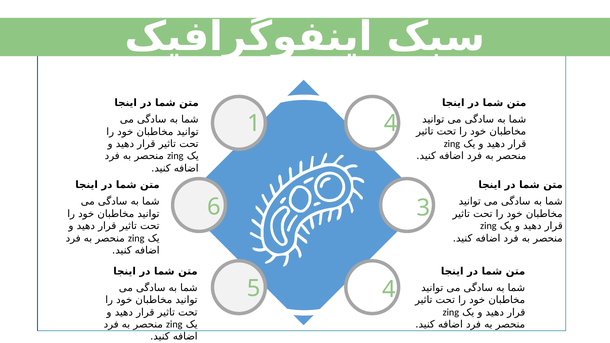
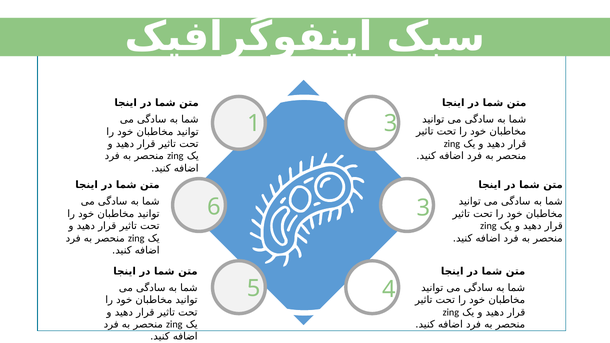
1 4: 4 -> 3
